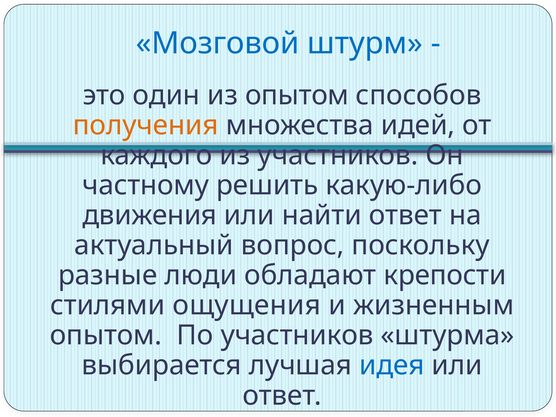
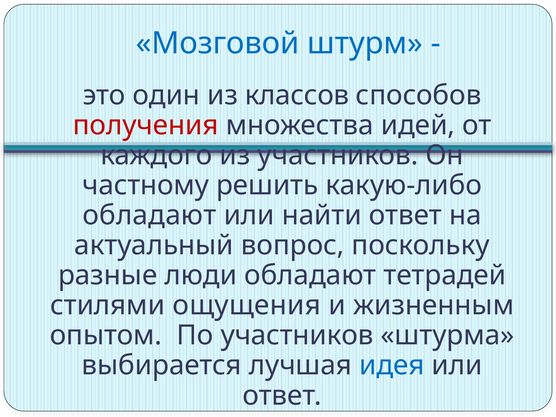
из опытом: опытом -> классов
получения colour: orange -> red
движения at (150, 215): движения -> обладают
крепости: крепости -> тетрадей
